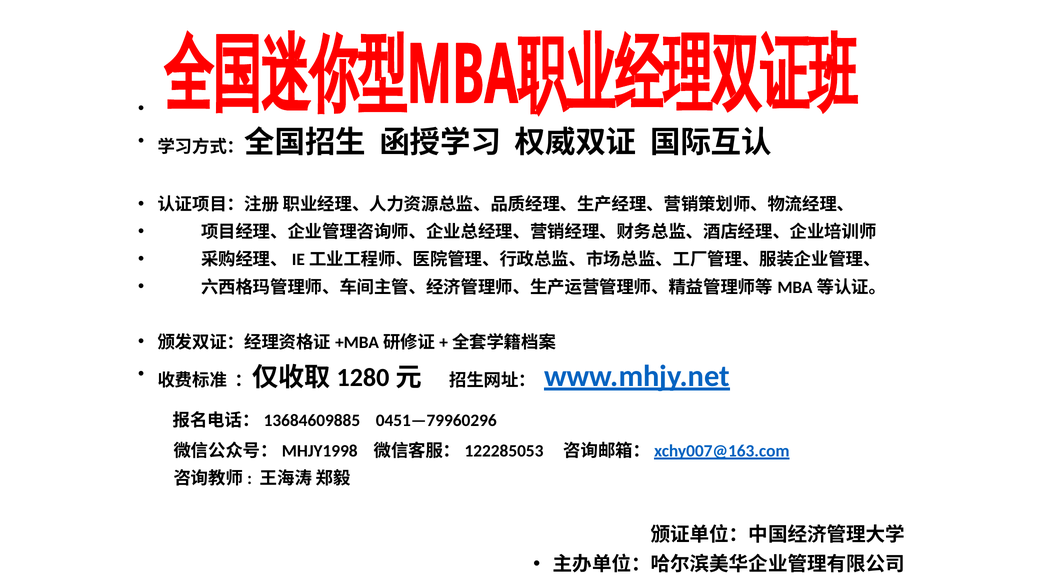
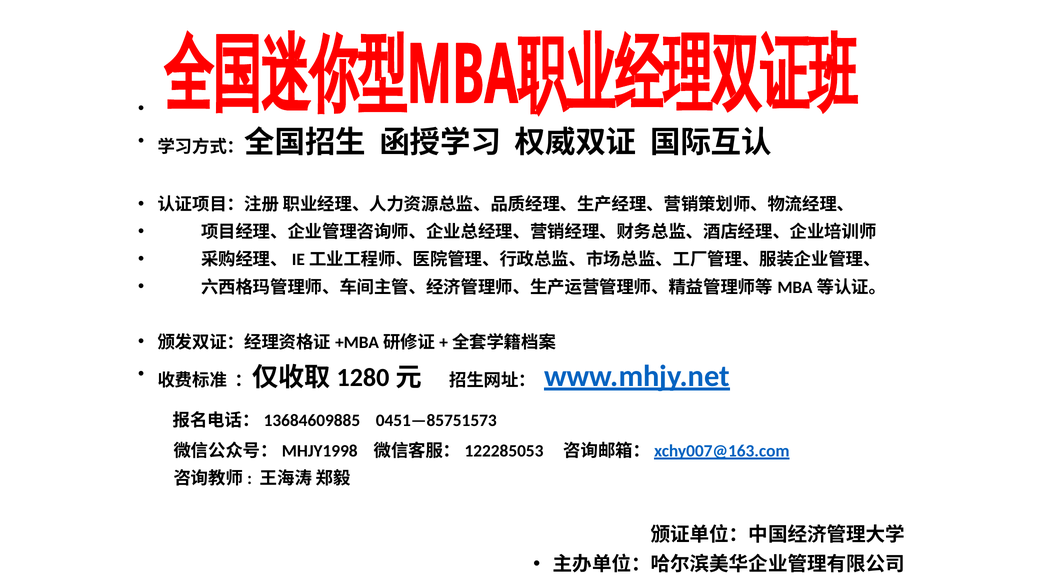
0451—79960296: 0451—79960296 -> 0451—85751573
